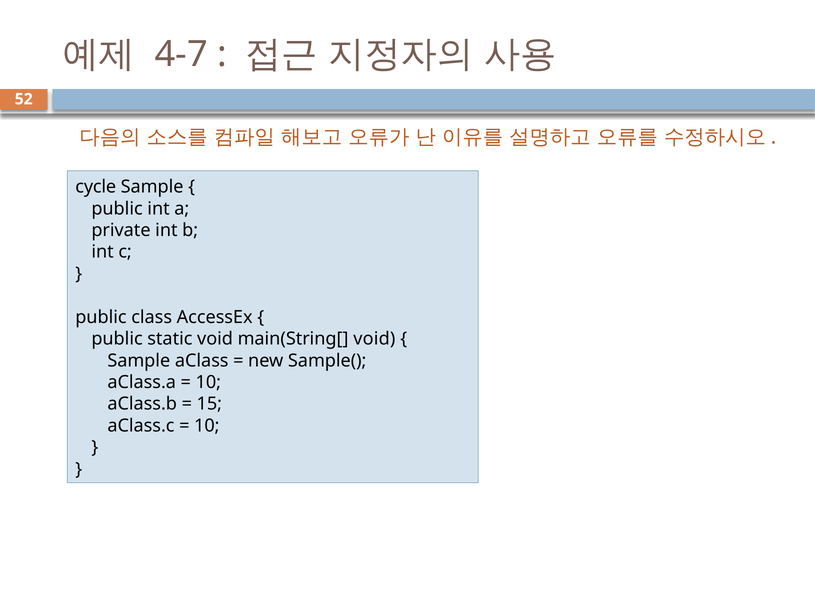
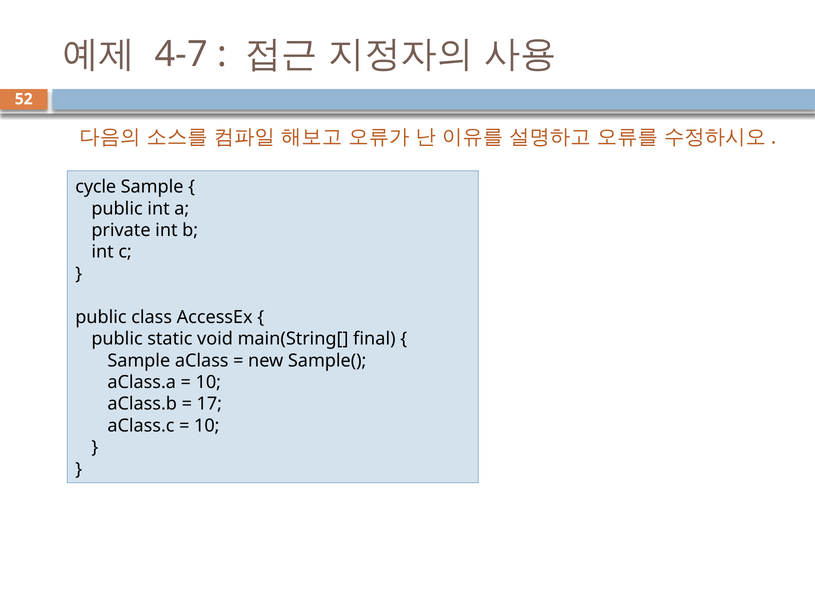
main(String[ void: void -> final
15: 15 -> 17
